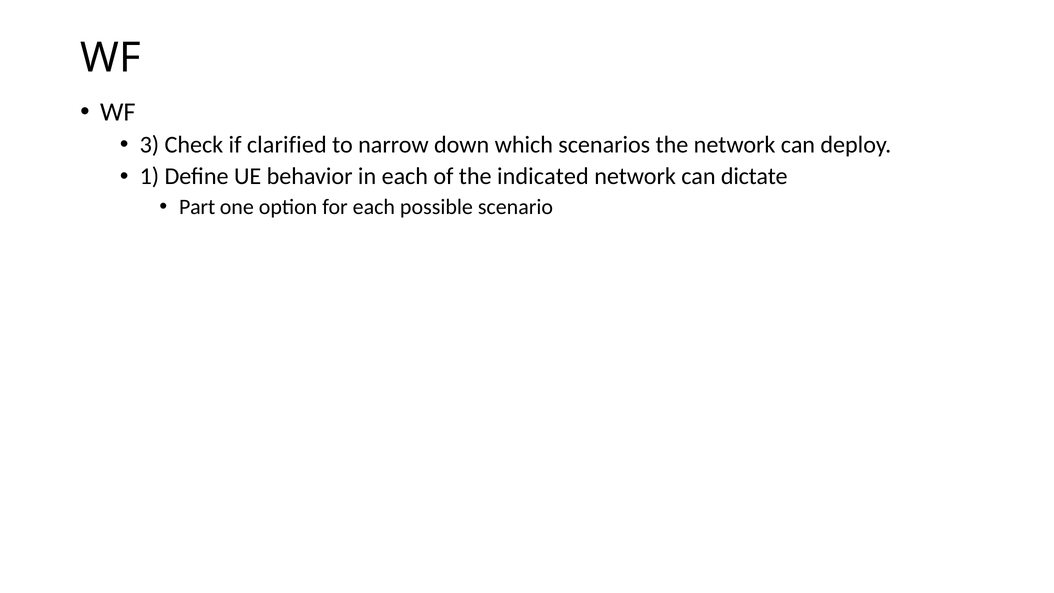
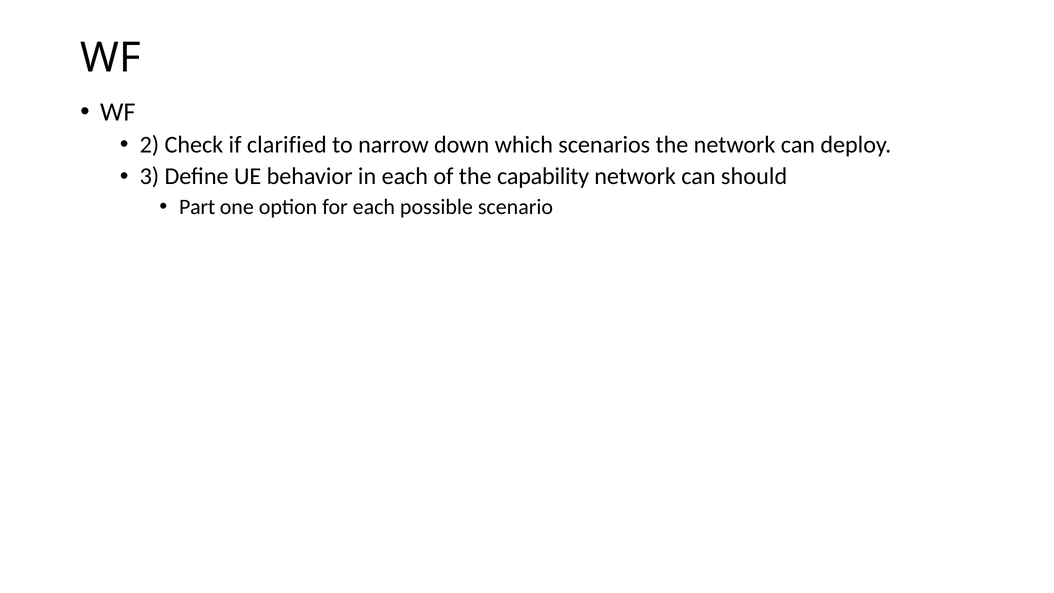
3: 3 -> 2
1: 1 -> 3
indicated: indicated -> capability
dictate: dictate -> should
